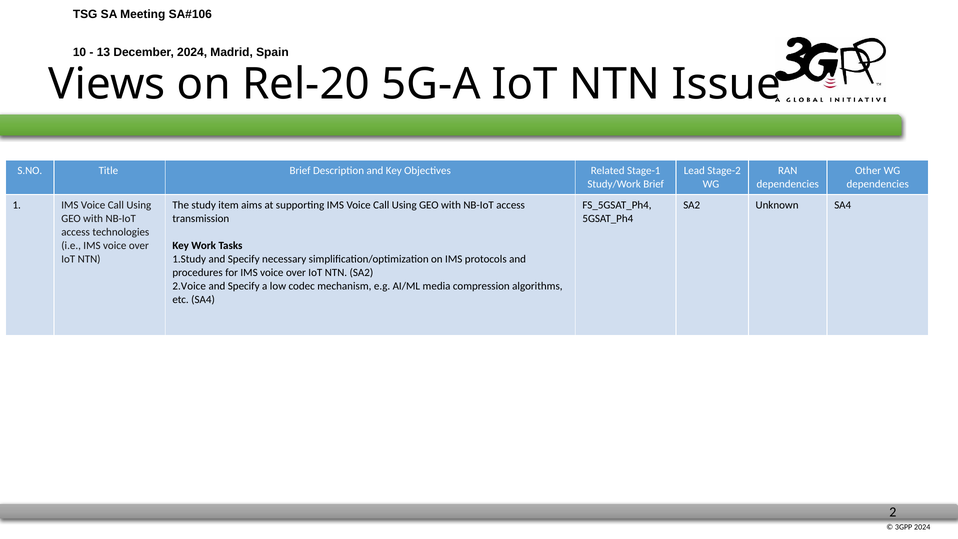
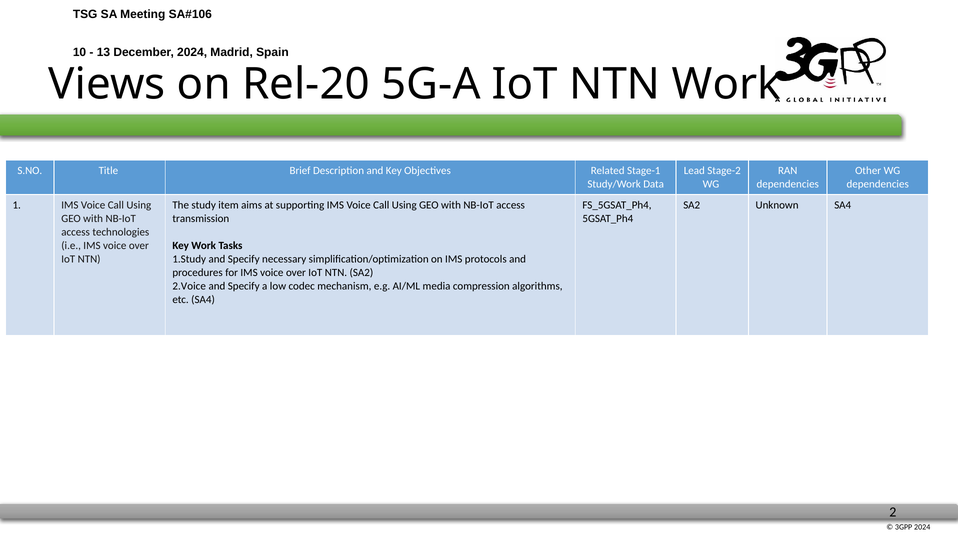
NTN Issue: Issue -> Work
Study/Work Brief: Brief -> Data
